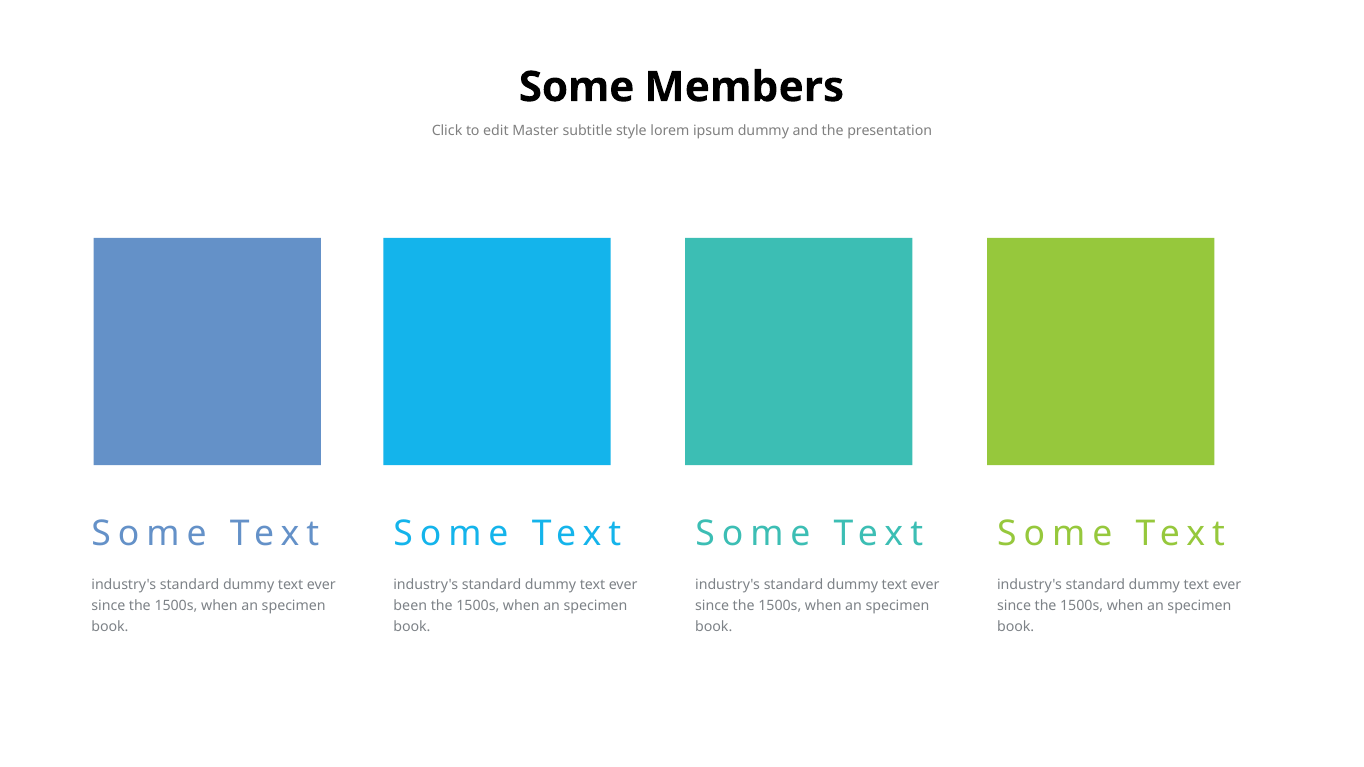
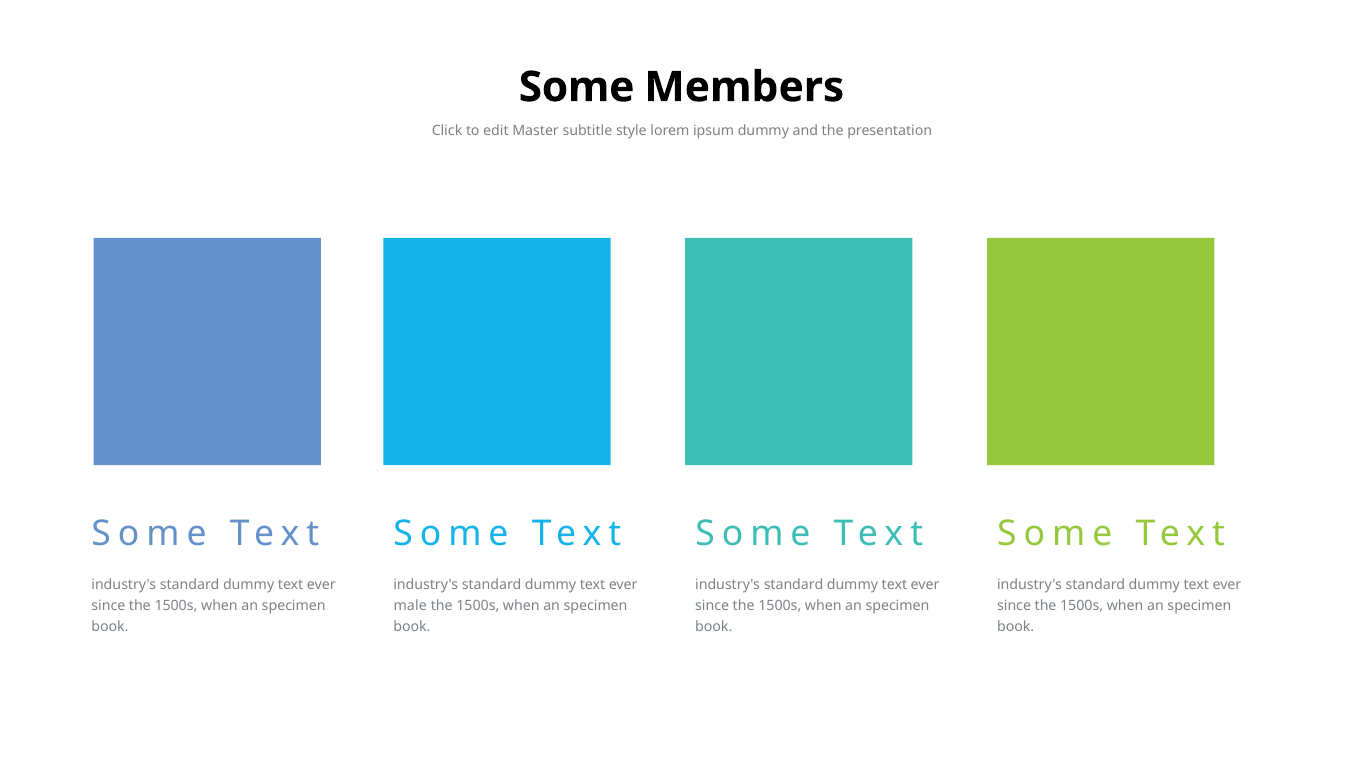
been: been -> male
